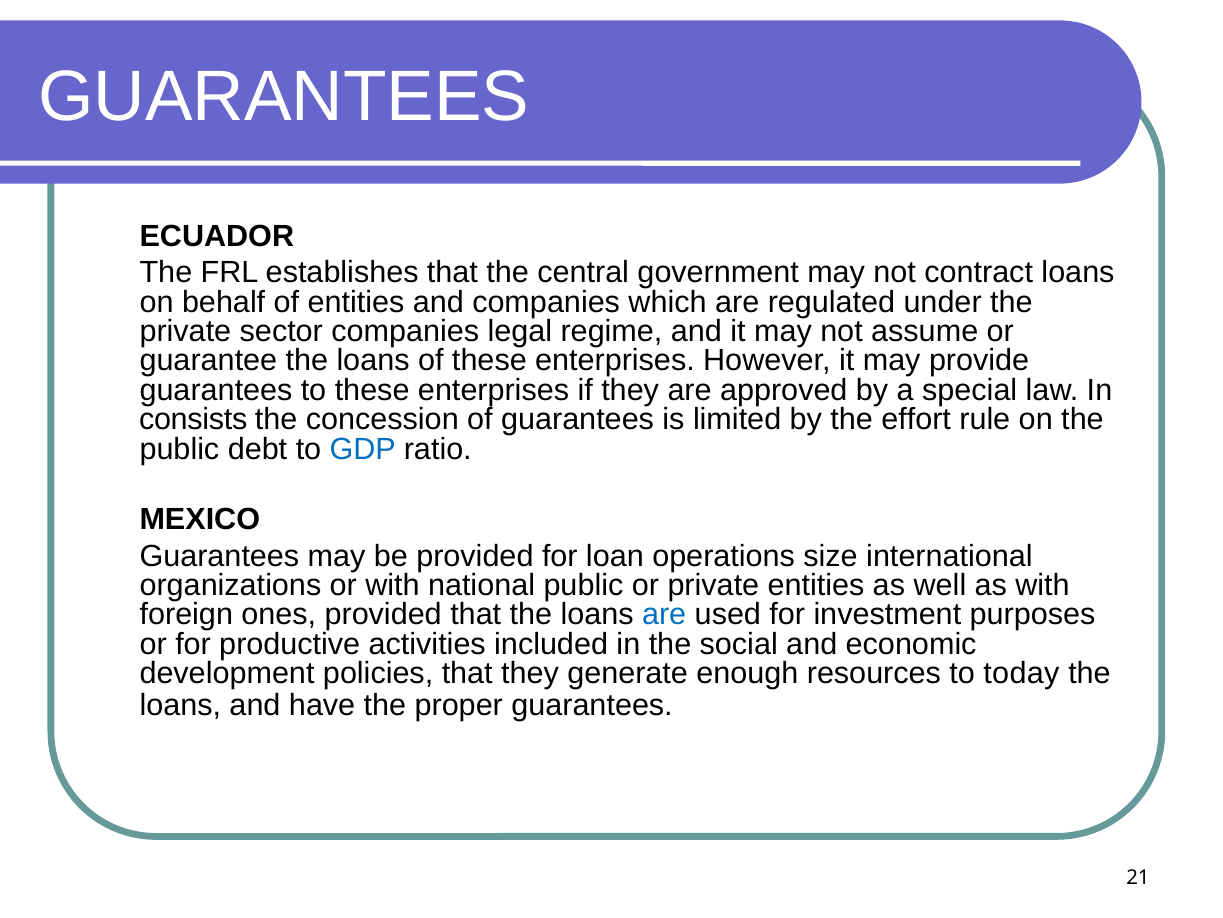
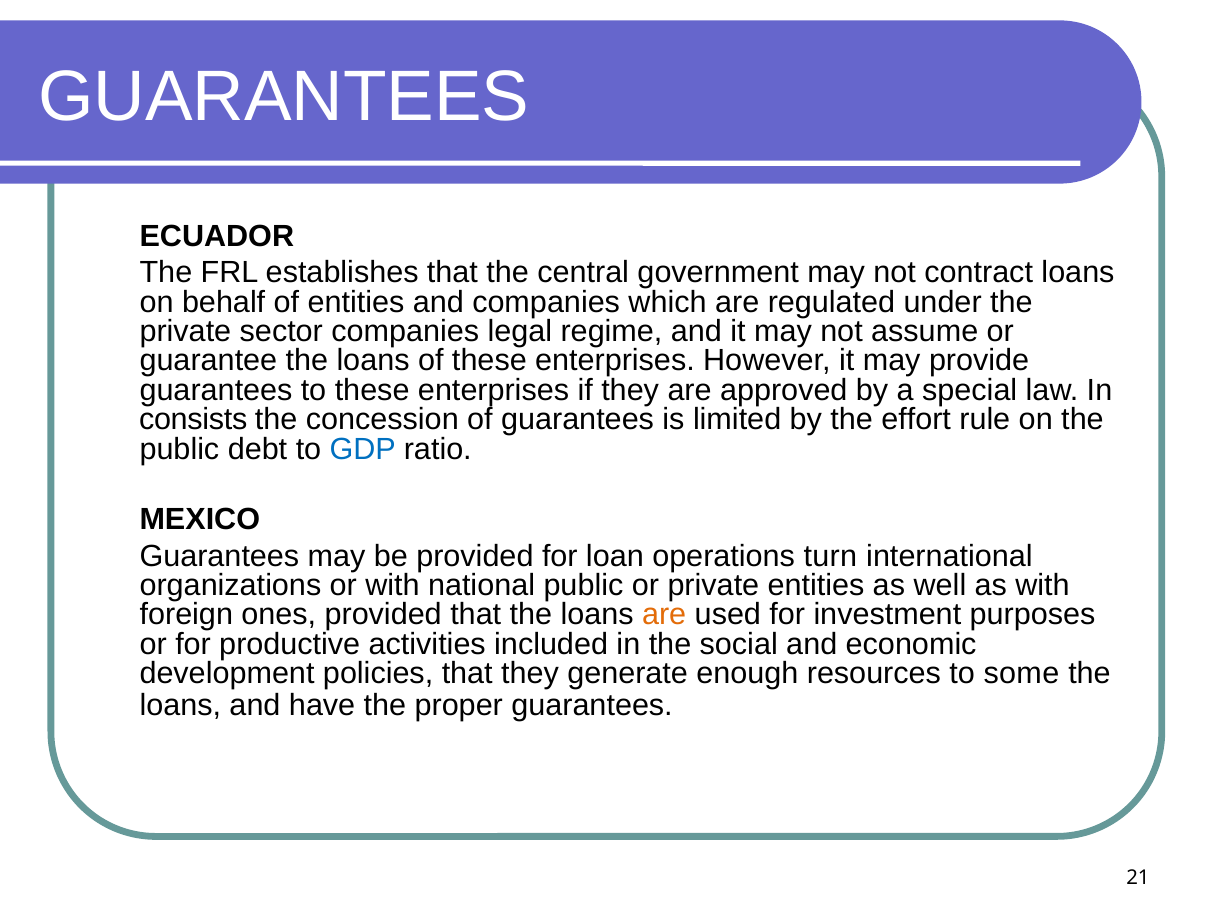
size: size -> turn
are at (664, 614) colour: blue -> orange
today: today -> some
